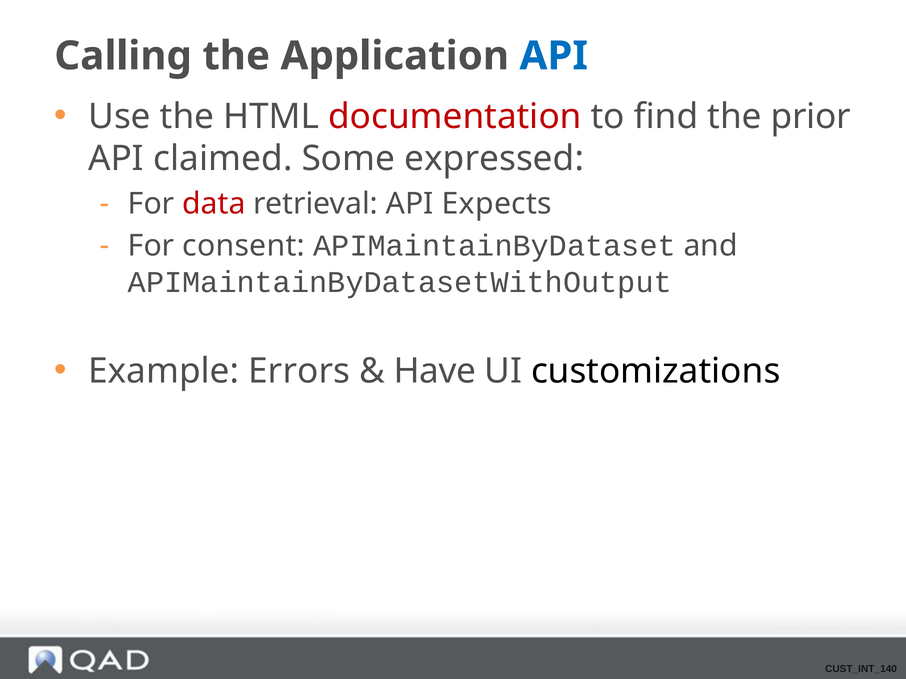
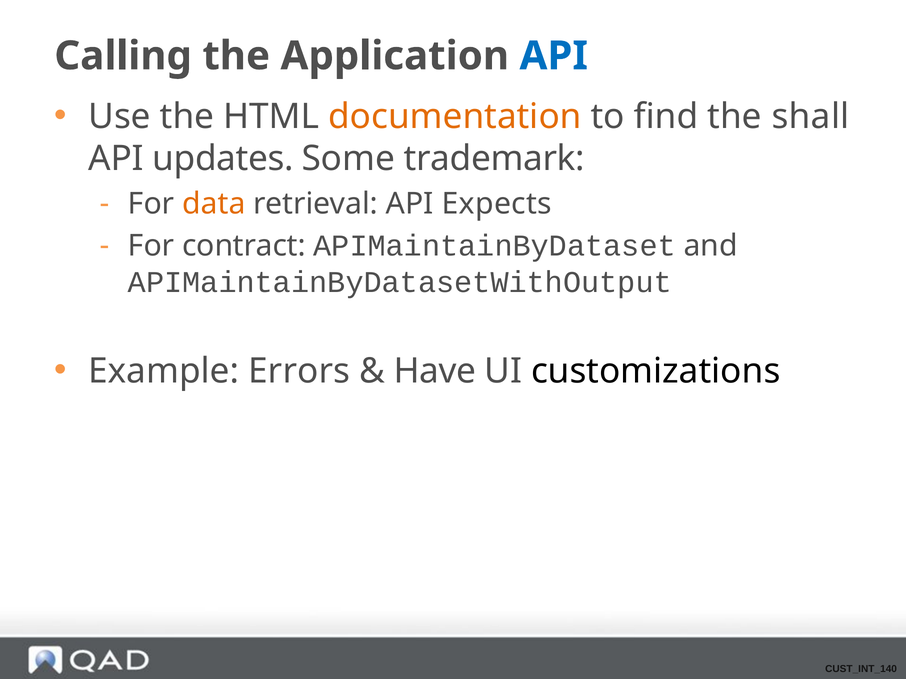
documentation colour: red -> orange
prior: prior -> shall
claimed: claimed -> updates
expressed: expressed -> trademark
data colour: red -> orange
consent: consent -> contract
